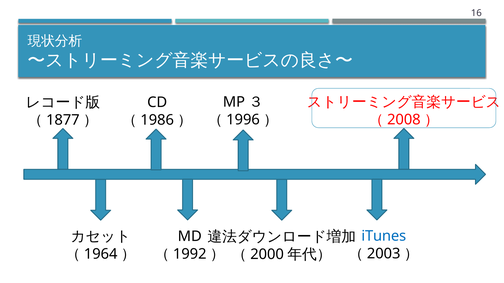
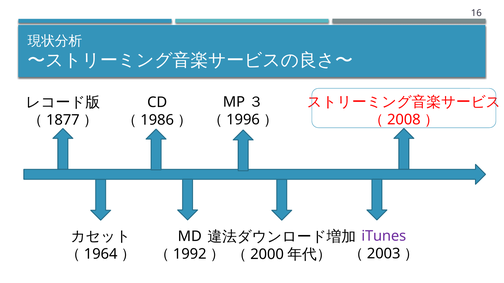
iTunes colour: blue -> purple
